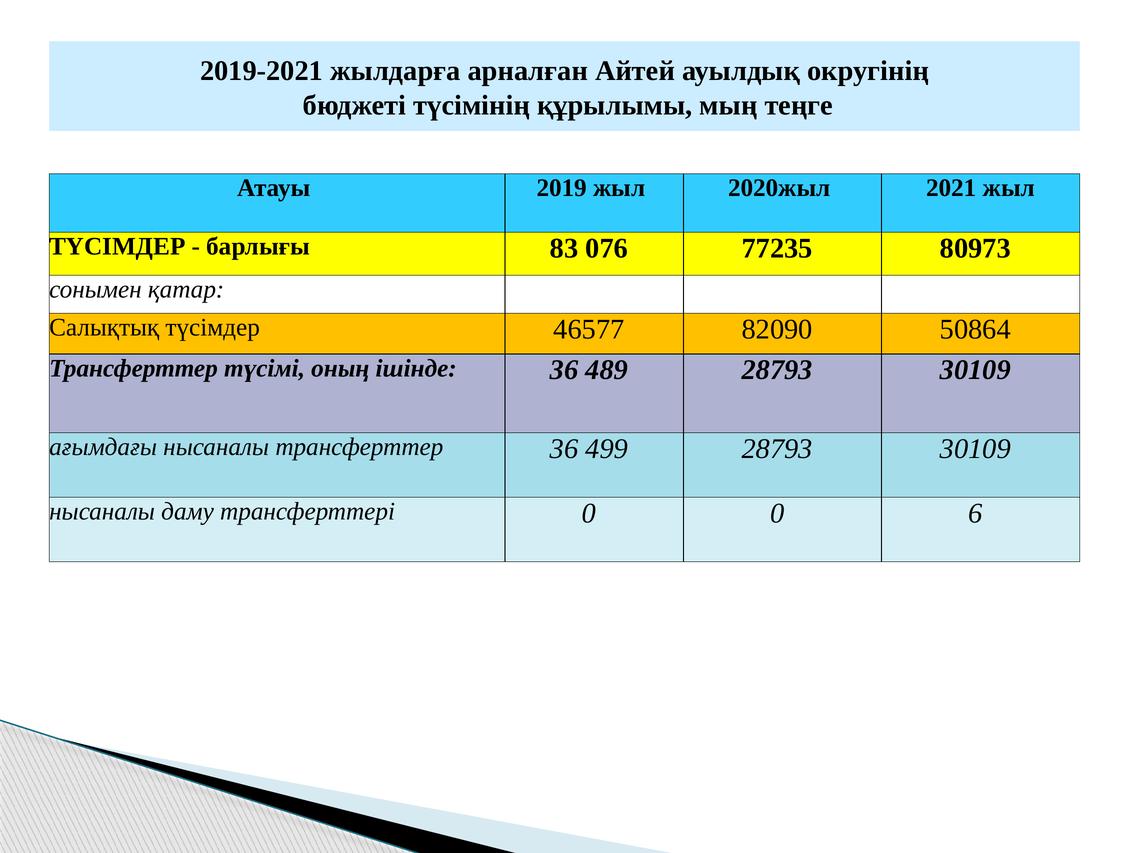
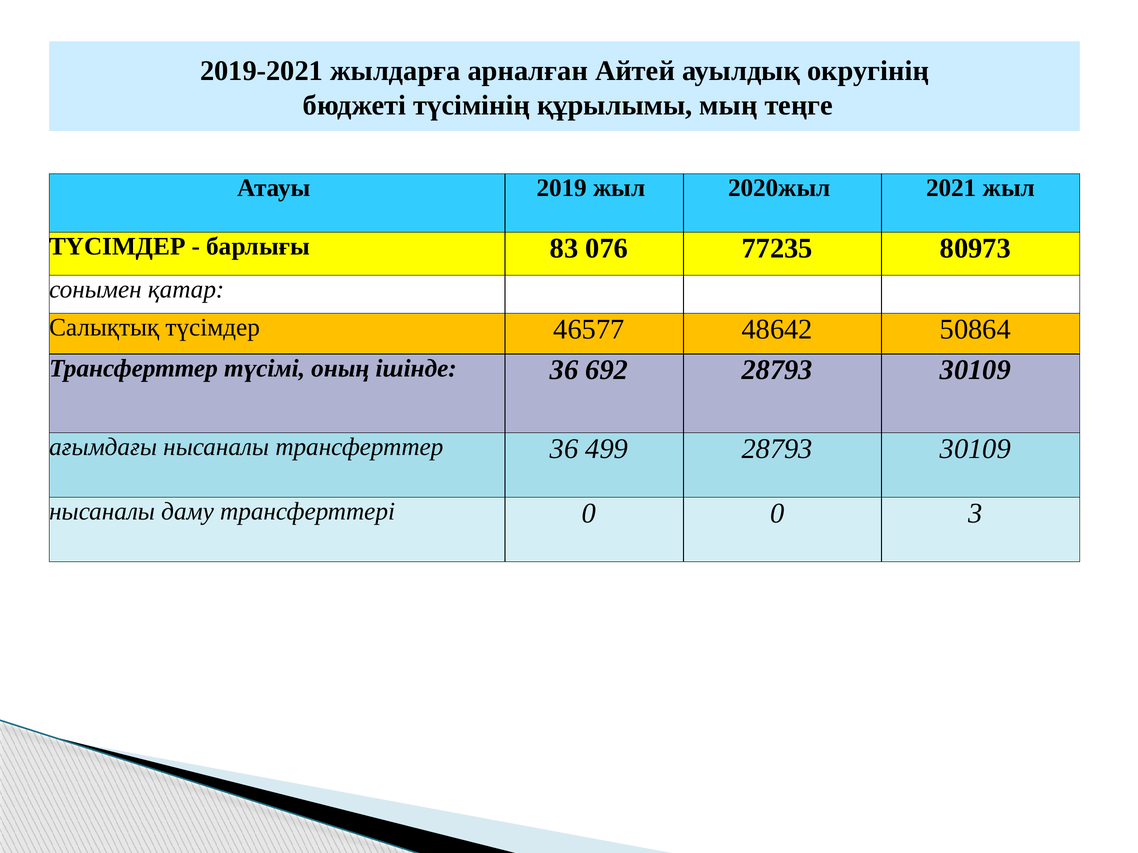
82090: 82090 -> 48642
489: 489 -> 692
6: 6 -> 3
